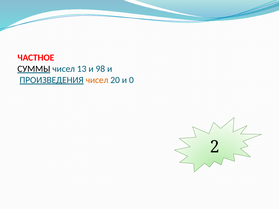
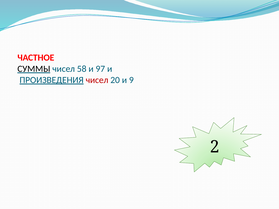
13: 13 -> 58
98: 98 -> 97
чисел at (97, 80) colour: orange -> red
0: 0 -> 9
